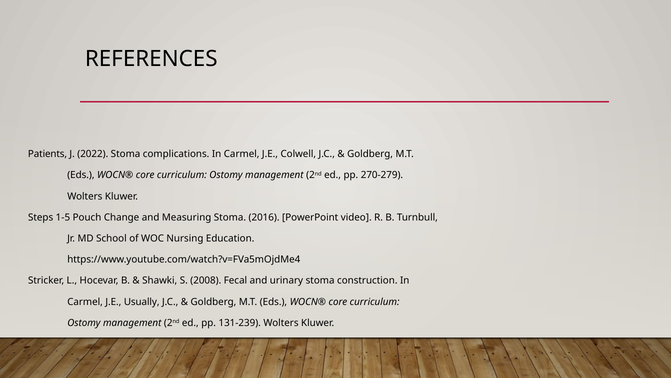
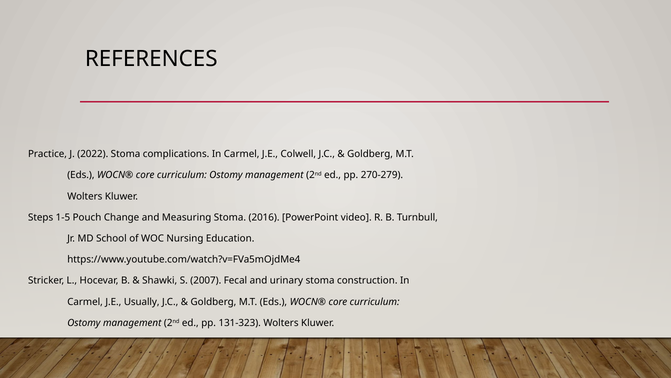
Patients: Patients -> Practice
2008: 2008 -> 2007
131-239: 131-239 -> 131-323
